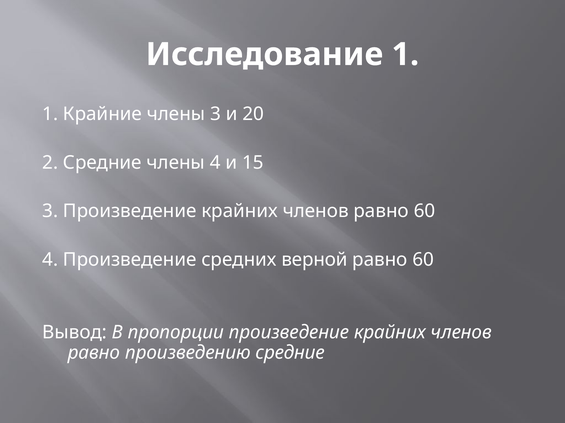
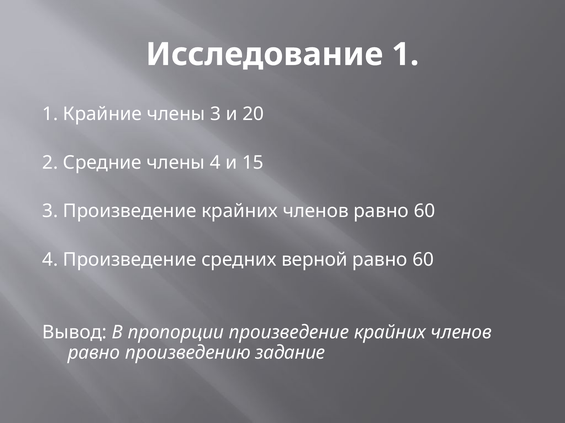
произведению средние: средние -> задание
